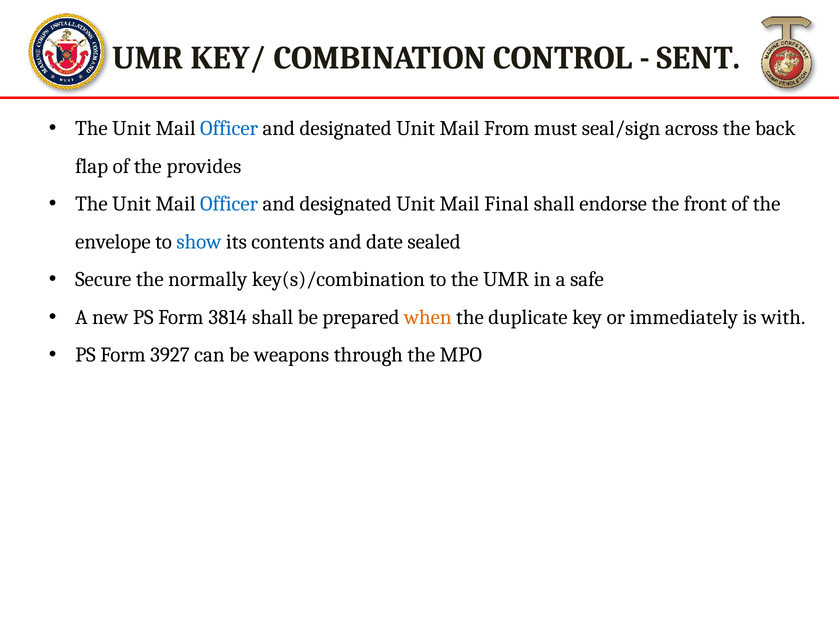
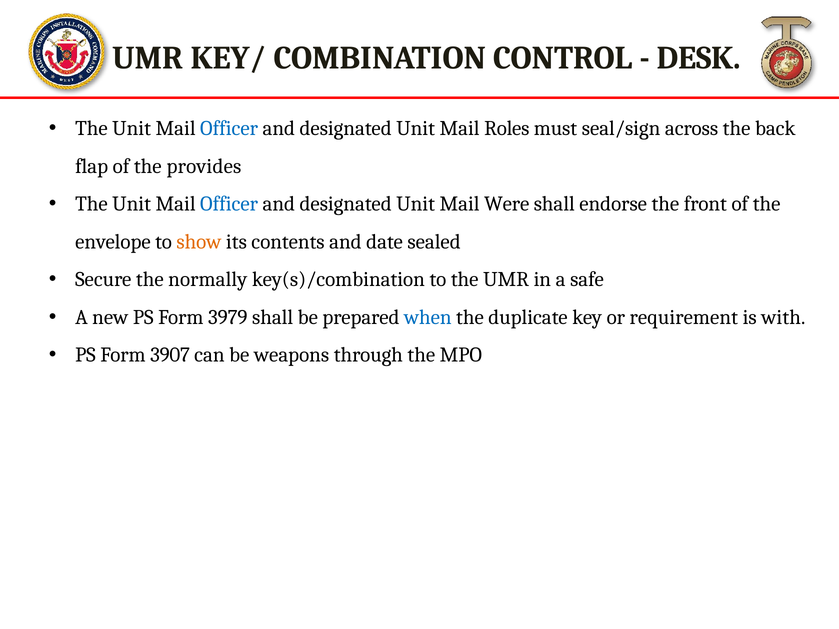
SENT: SENT -> DESK
From: From -> Roles
Final: Final -> Were
show colour: blue -> orange
3814: 3814 -> 3979
when colour: orange -> blue
immediately: immediately -> requirement
3927: 3927 -> 3907
